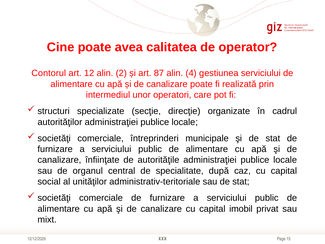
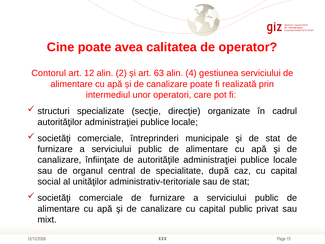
87: 87 -> 63
capital imobil: imobil -> public
